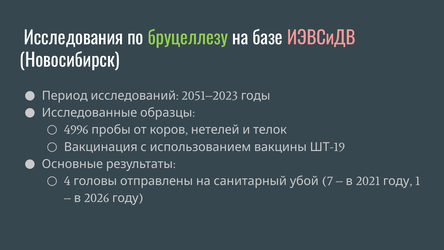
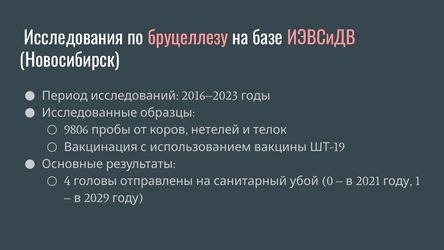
бруцеллезу colour: light green -> pink
2051–2023: 2051–2023 -> 2016–2023
4996: 4996 -> 9806
7: 7 -> 0
2026: 2026 -> 2029
